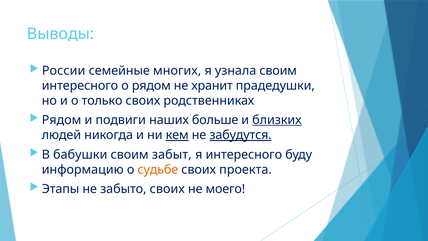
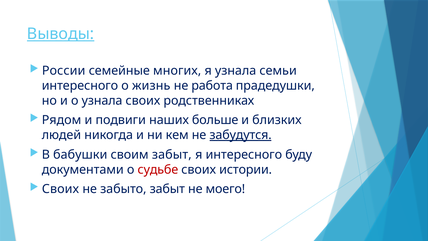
Выводы underline: none -> present
узнала своим: своим -> семьи
о рядом: рядом -> жизнь
хранит: хранит -> работа
о только: только -> узнала
близких underline: present -> none
кем underline: present -> none
информацию: информацию -> документами
судьбе colour: orange -> red
проекта: проекта -> истории
Этапы at (61, 189): Этапы -> Своих
забыто своих: своих -> забыт
